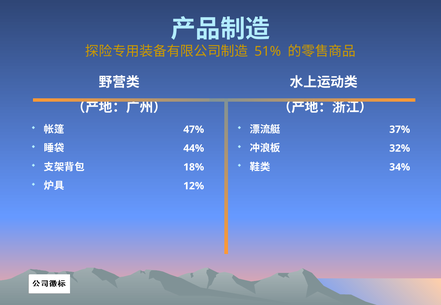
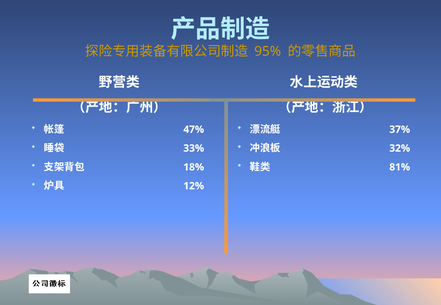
51%: 51% -> 95%
44%: 44% -> 33%
34%: 34% -> 81%
